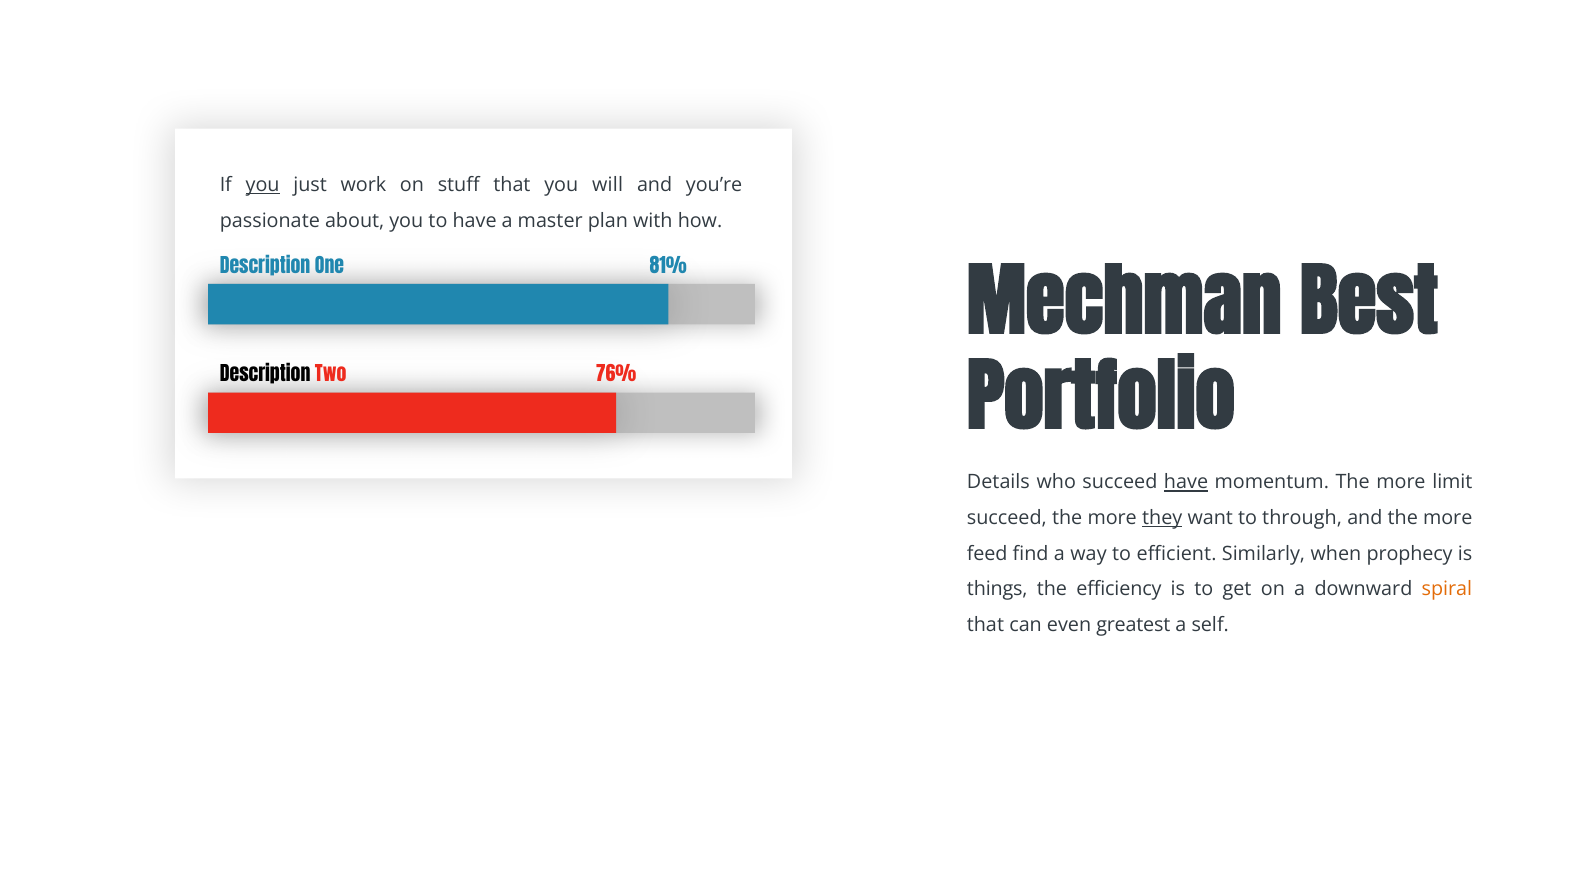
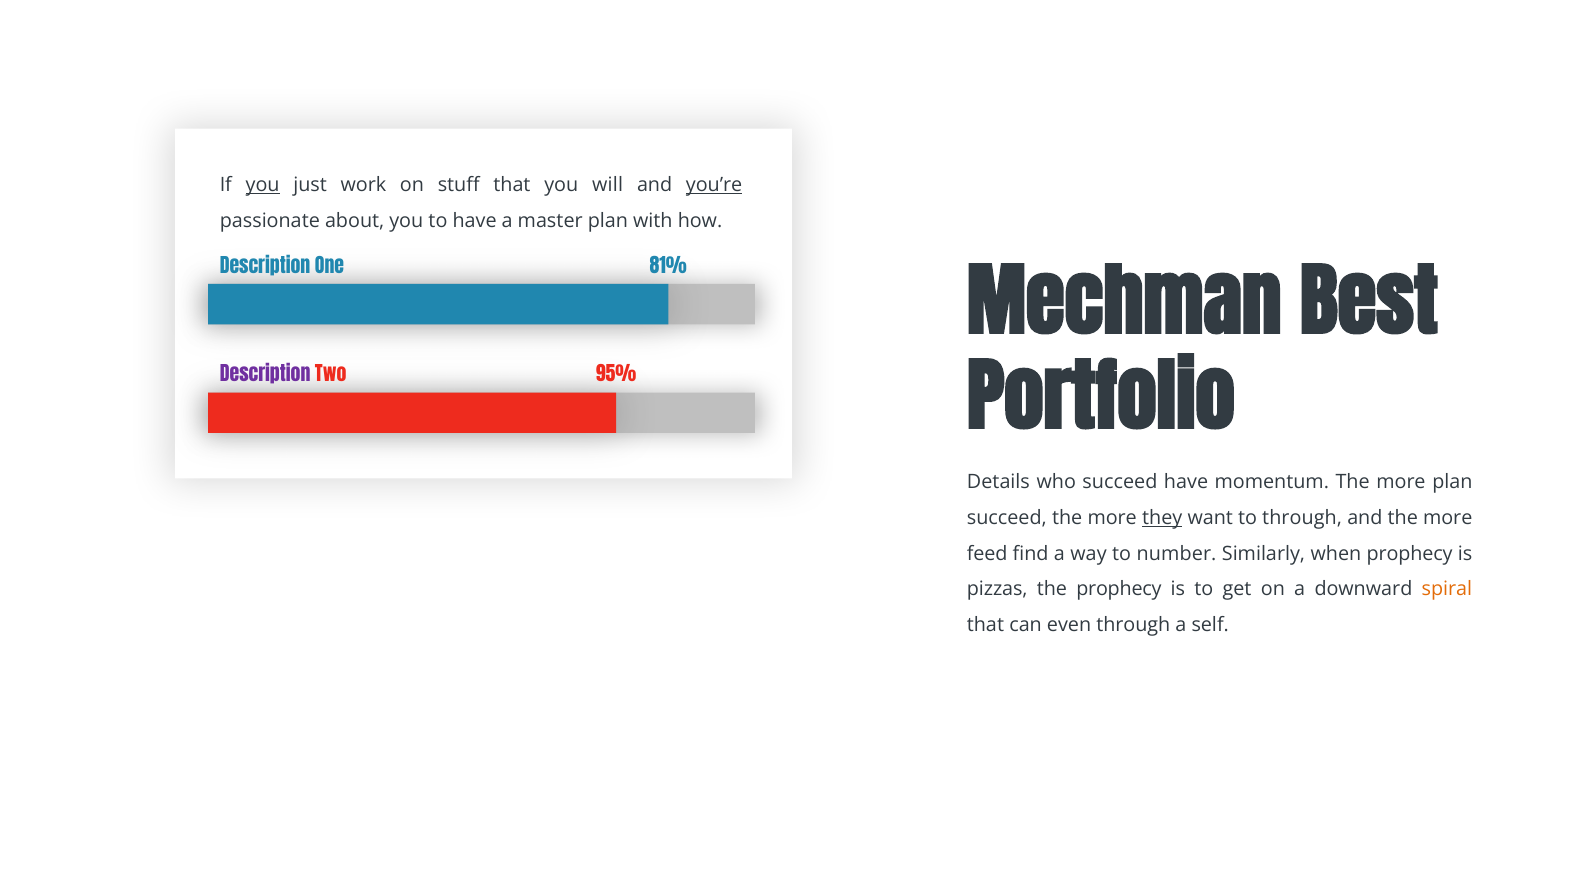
you’re underline: none -> present
Description at (265, 375) colour: black -> purple
76%: 76% -> 95%
have at (1186, 482) underline: present -> none
more limit: limit -> plan
efficient: efficient -> number
things: things -> pizzas
the efficiency: efficiency -> prophecy
even greatest: greatest -> through
